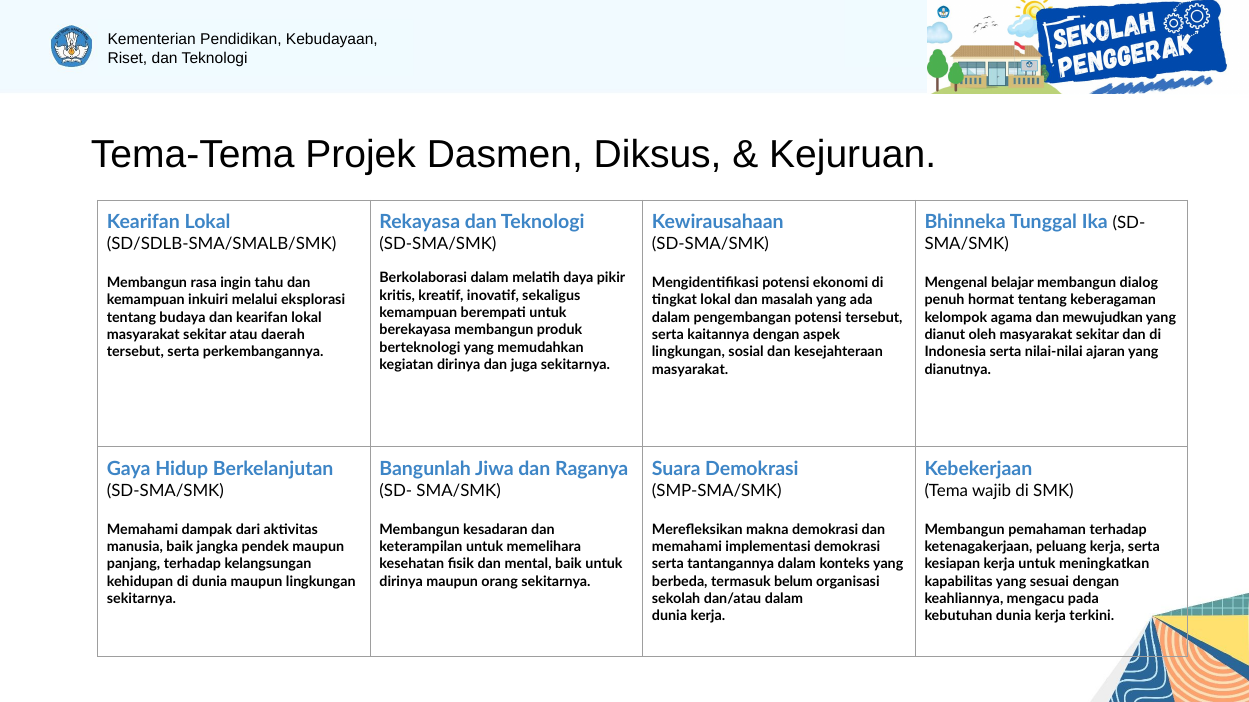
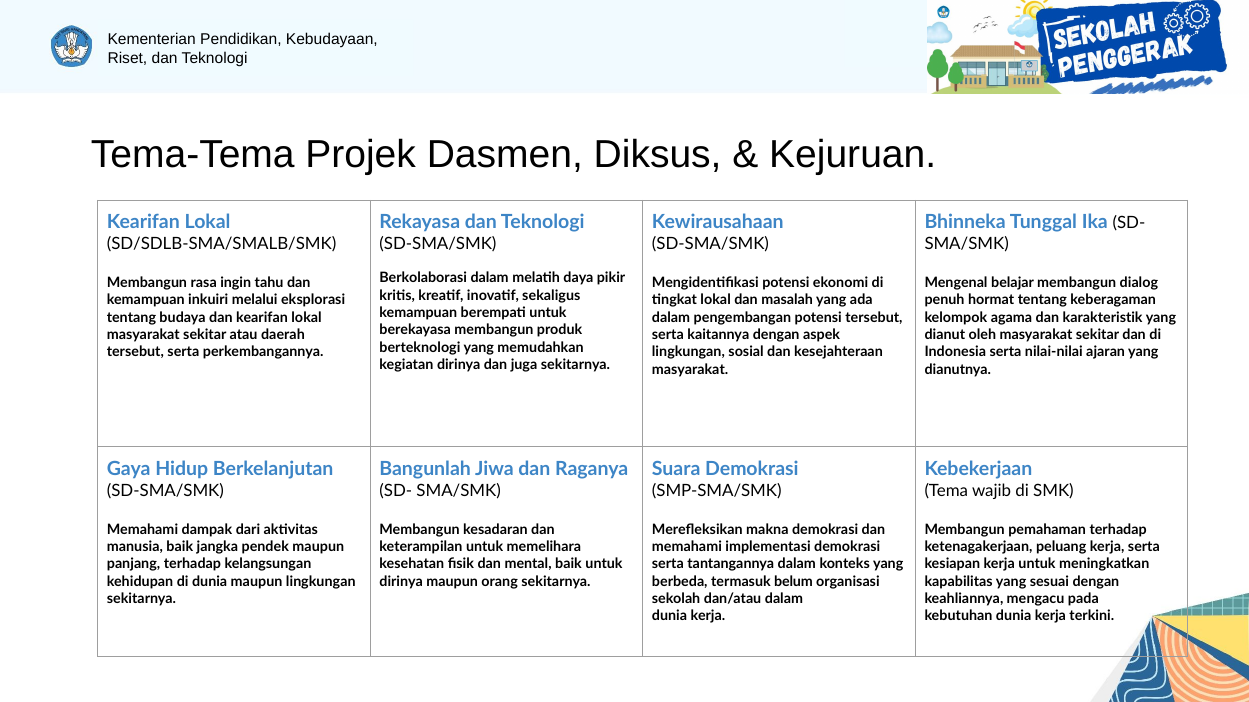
mewujudkan: mewujudkan -> karakteristik
